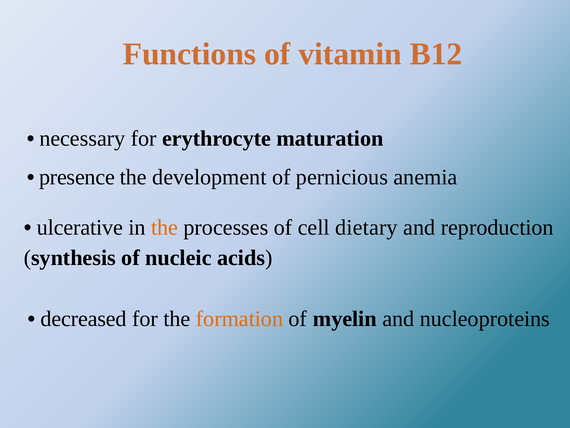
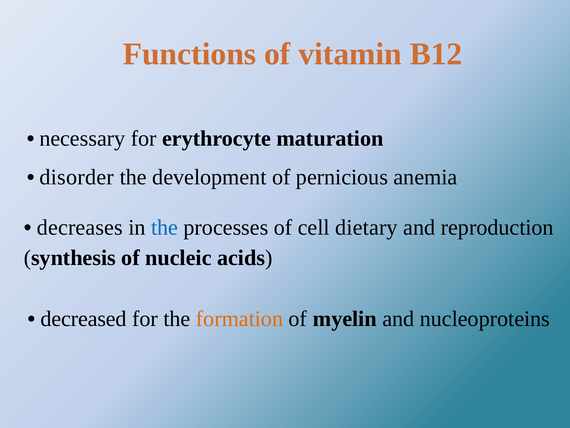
presence: presence -> disorder
ulcerative: ulcerative -> decreases
the at (165, 227) colour: orange -> blue
